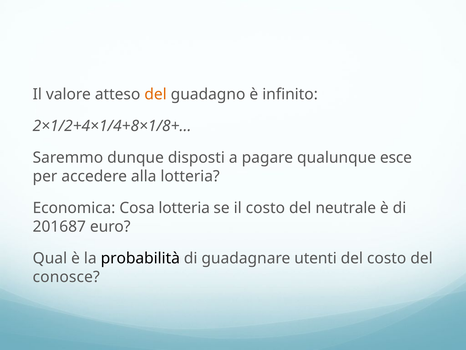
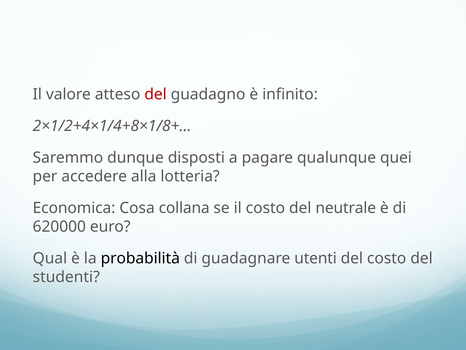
del at (156, 94) colour: orange -> red
esce: esce -> quei
Cosa lotteria: lotteria -> collana
201687: 201687 -> 620000
conosce: conosce -> studenti
